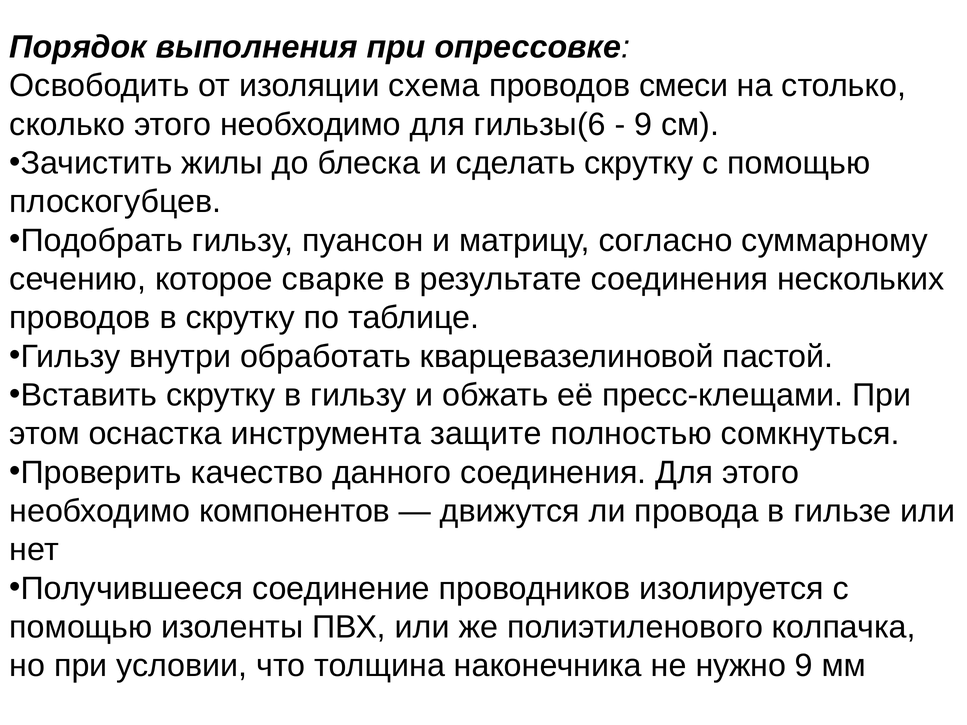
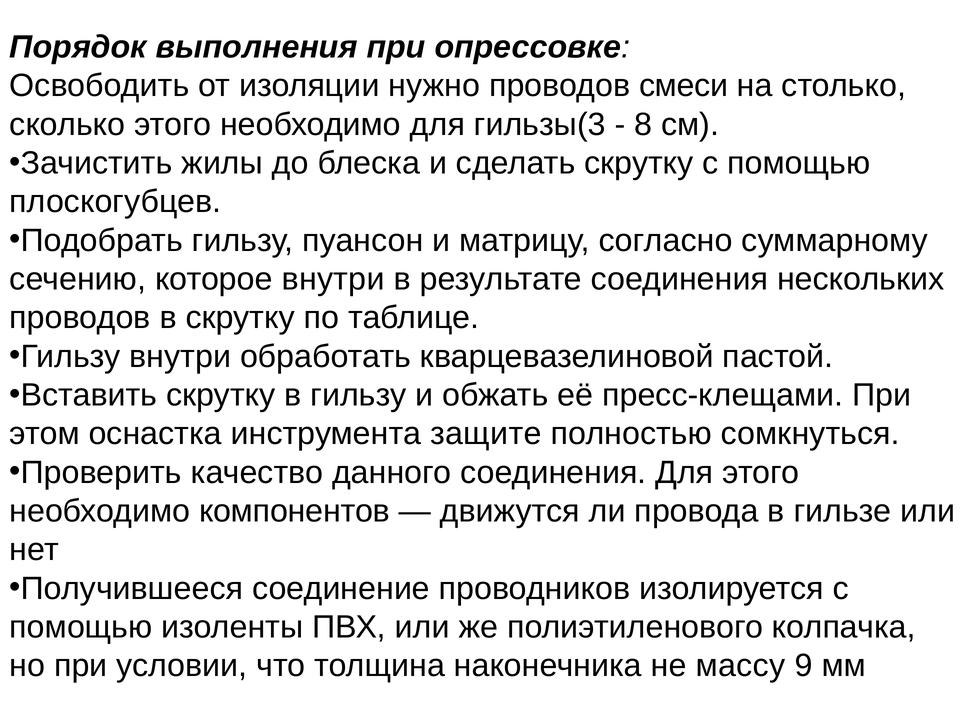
схема: схема -> нужно
гильзы(6: гильзы(6 -> гильзы(3
9 at (643, 125): 9 -> 8
которое сварке: сварке -> внутри
нужно: нужно -> массу
